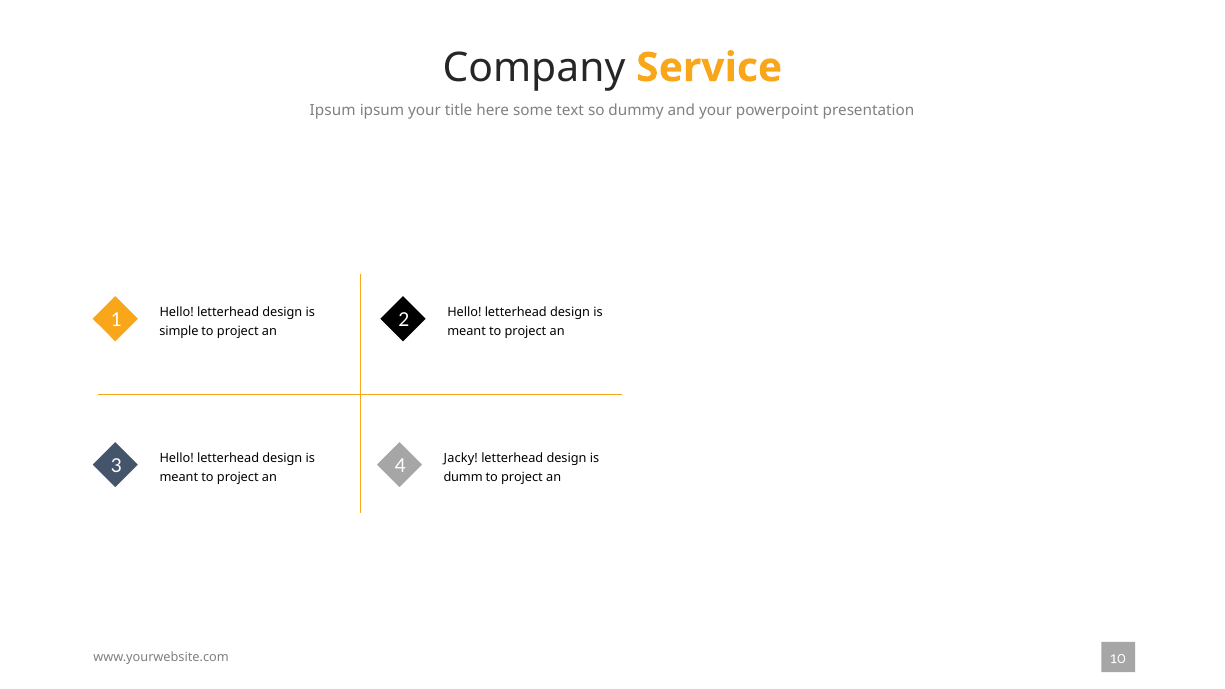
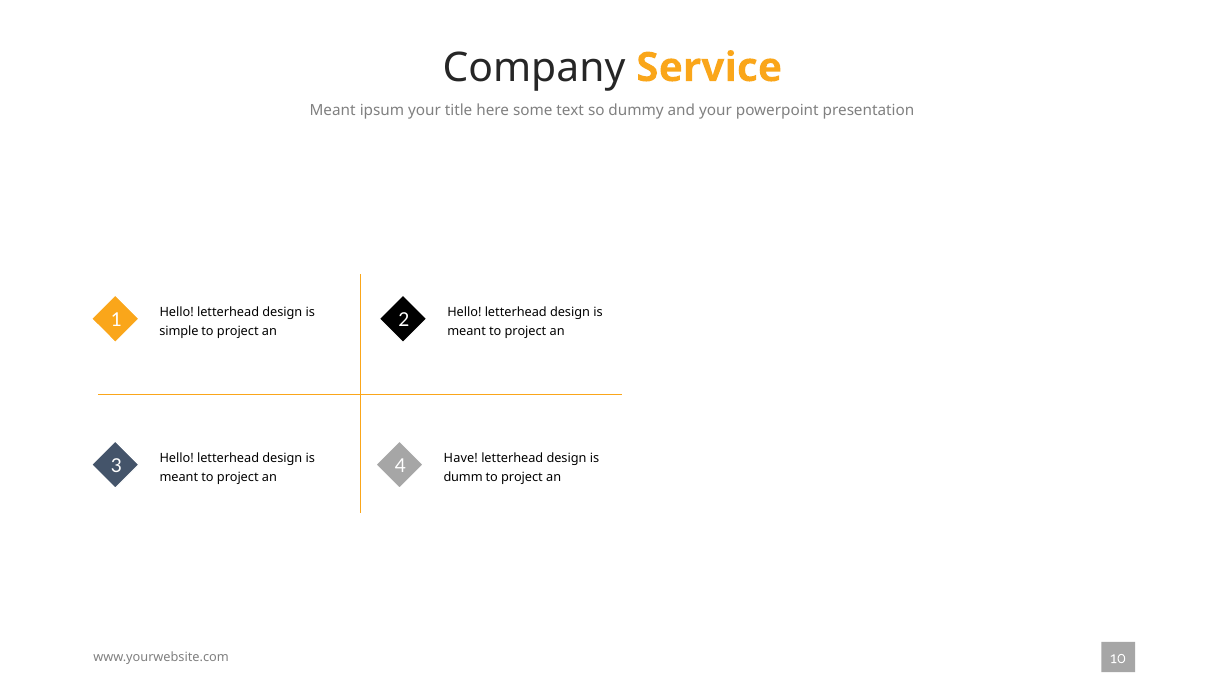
Ipsum at (333, 111): Ipsum -> Meant
Jacky: Jacky -> Have
